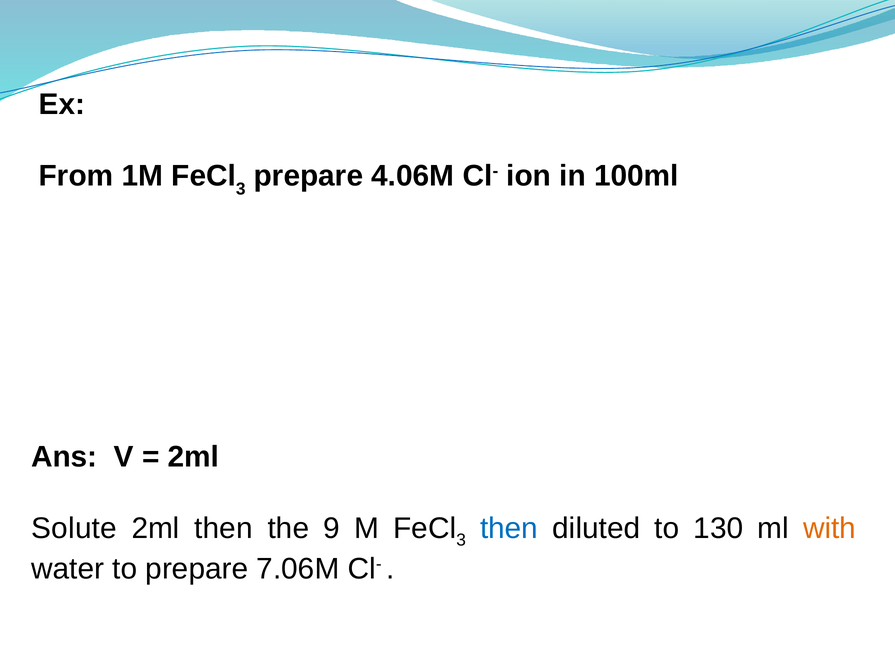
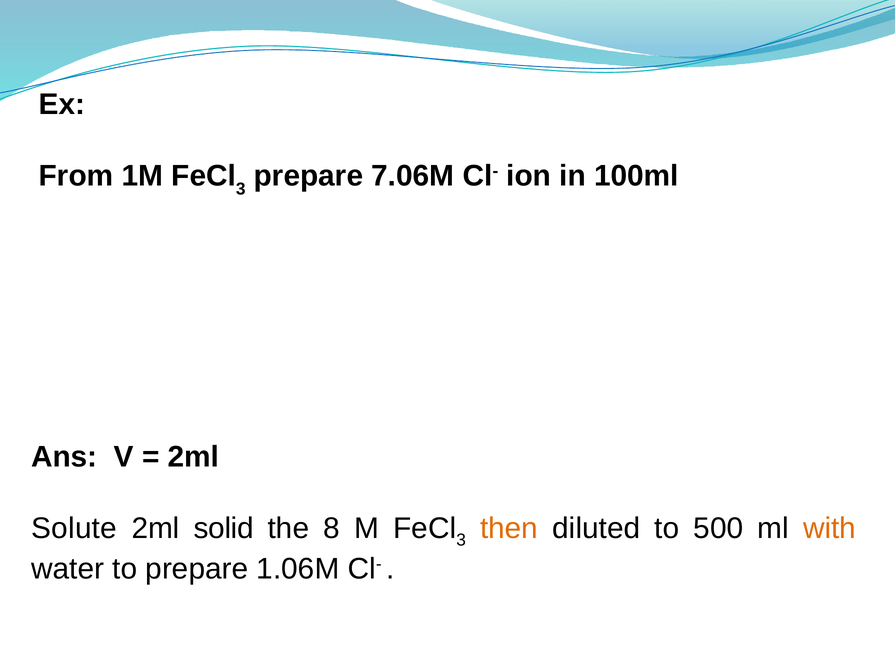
4.06M: 4.06M -> 7.06M
2ml then: then -> solid
9: 9 -> 8
then at (509, 529) colour: blue -> orange
130: 130 -> 500
7.06M: 7.06M -> 1.06M
